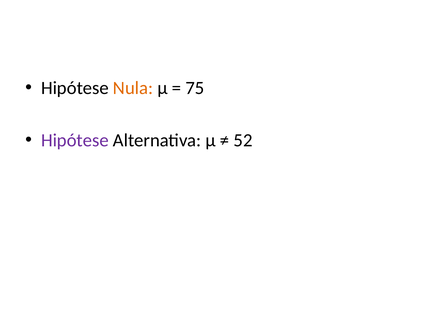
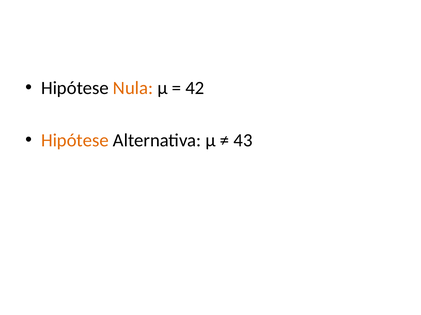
75: 75 -> 42
Hipótese at (75, 141) colour: purple -> orange
52: 52 -> 43
